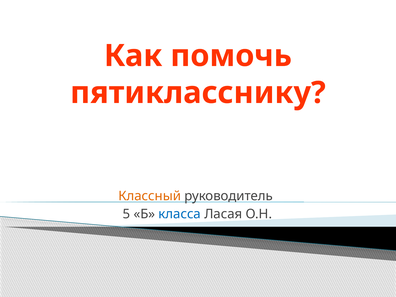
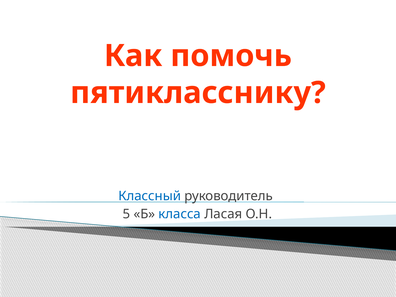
Классный colour: orange -> blue
